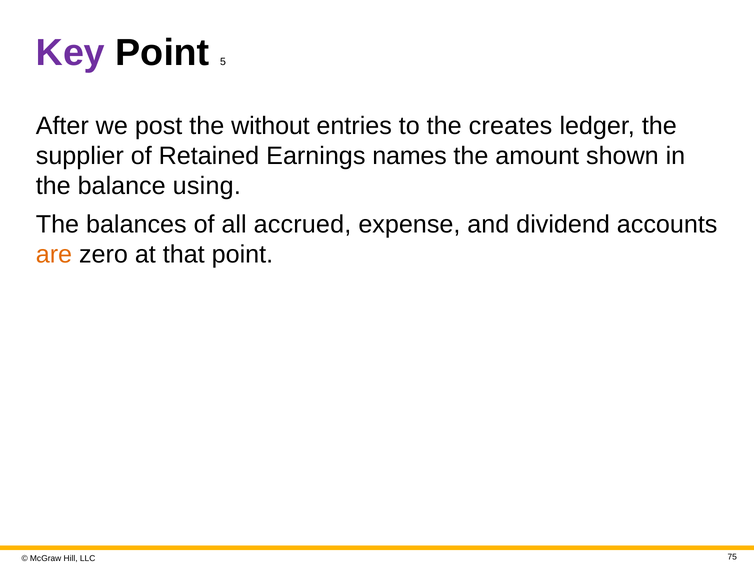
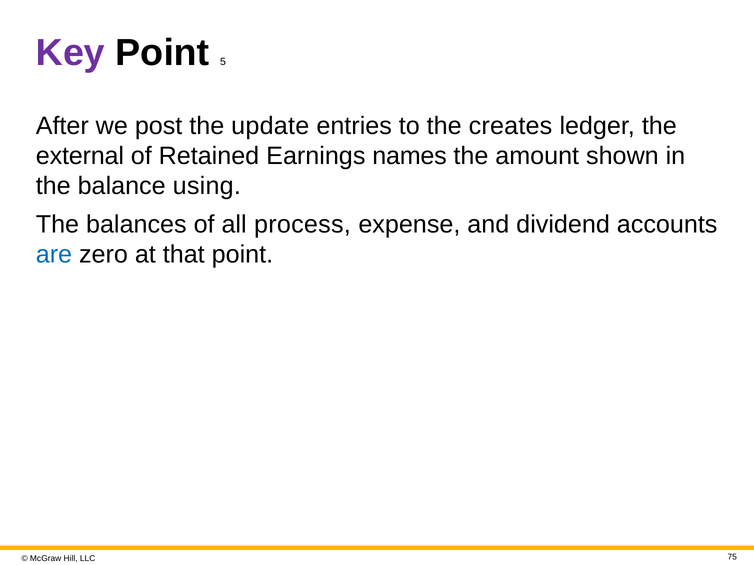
without: without -> update
supplier: supplier -> external
accrued: accrued -> process
are colour: orange -> blue
